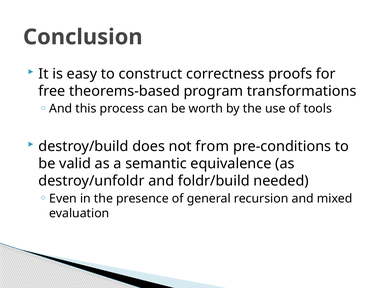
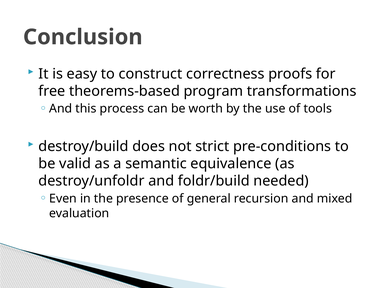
from: from -> strict
